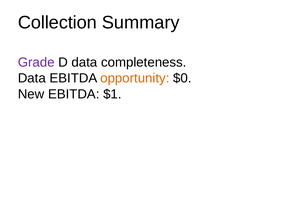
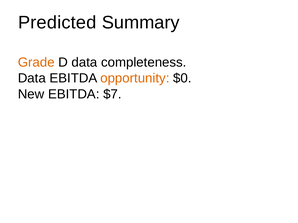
Collection: Collection -> Predicted
Grade colour: purple -> orange
$1: $1 -> $7
